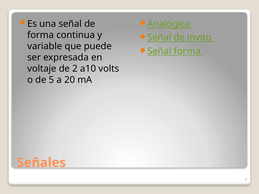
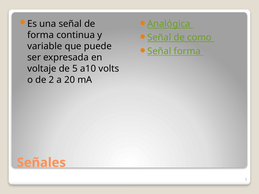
invito: invito -> como
2: 2 -> 5
5: 5 -> 2
